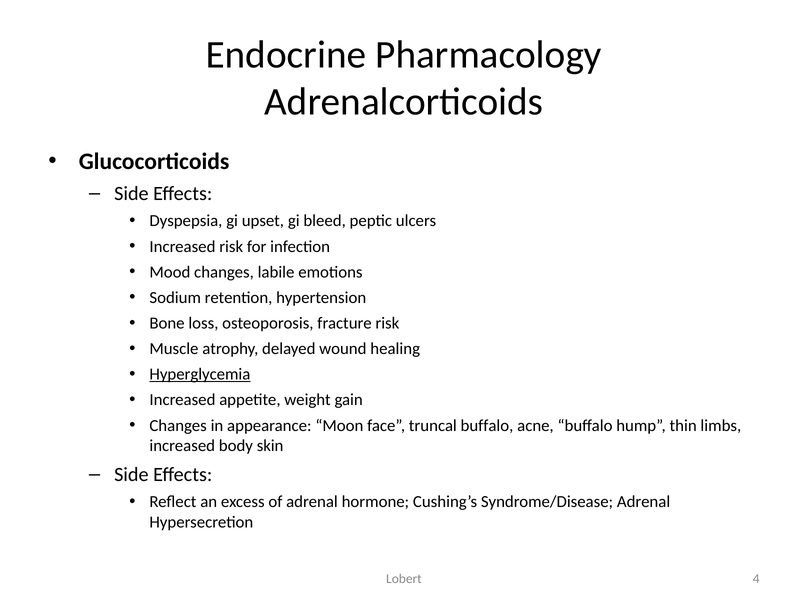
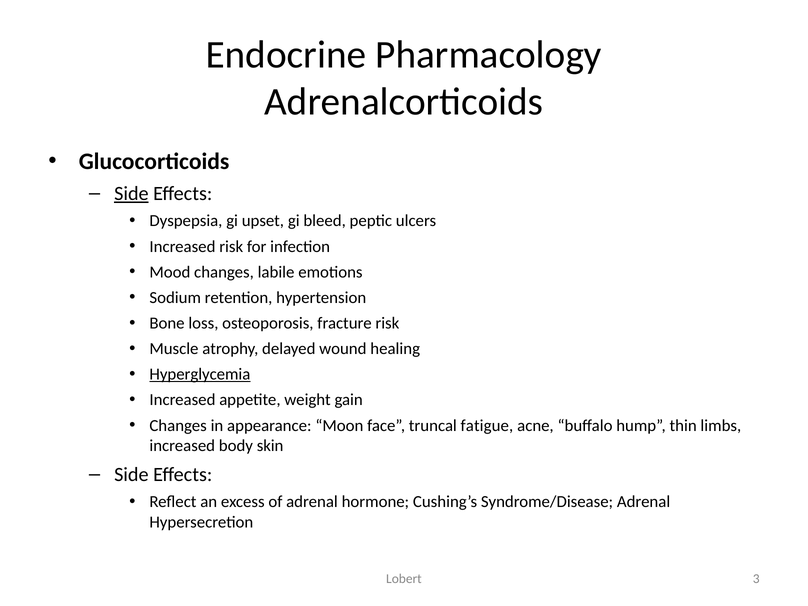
Side at (131, 194) underline: none -> present
truncal buffalo: buffalo -> fatigue
4: 4 -> 3
